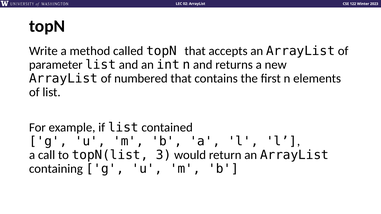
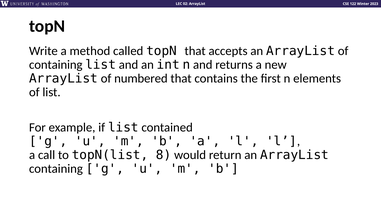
parameter at (56, 65): parameter -> containing
3: 3 -> 8
